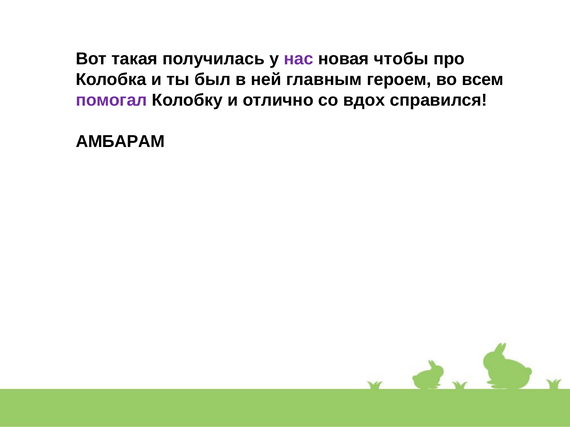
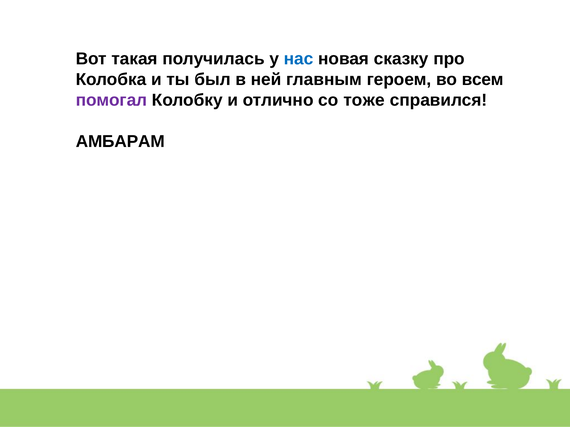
нас colour: purple -> blue
чтобы: чтобы -> сказку
вдох: вдох -> тоже
